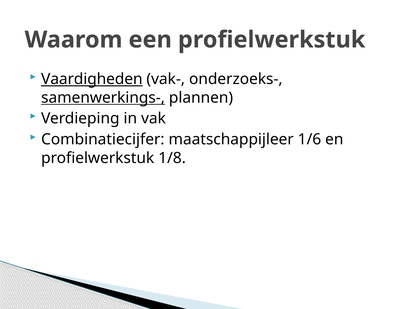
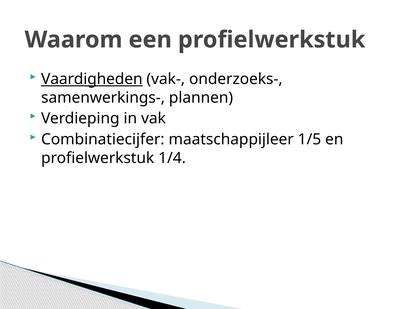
samenwerkings- underline: present -> none
1/6: 1/6 -> 1/5
1/8: 1/8 -> 1/4
